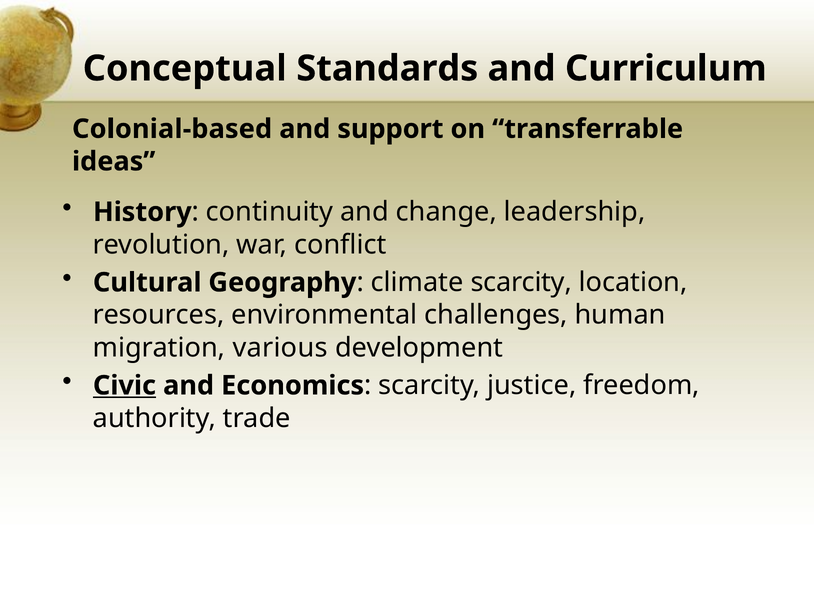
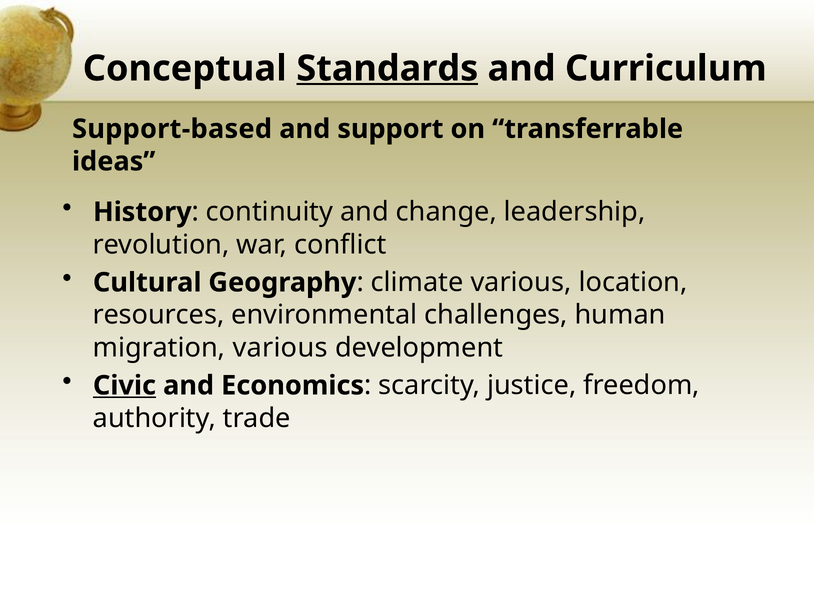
Standards underline: none -> present
Colonial-based: Colonial-based -> Support-based
climate scarcity: scarcity -> various
